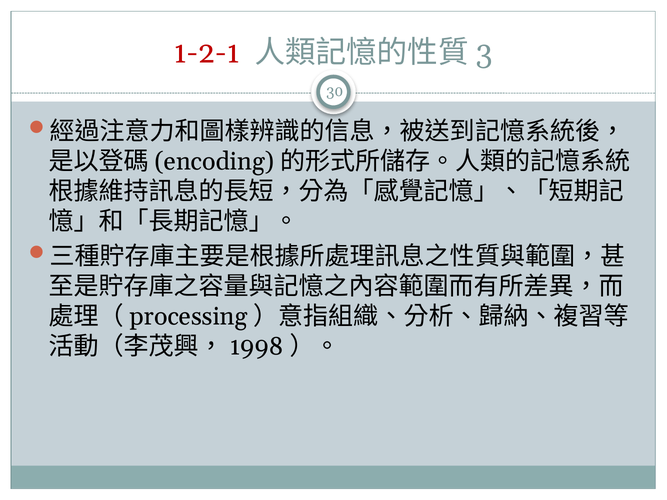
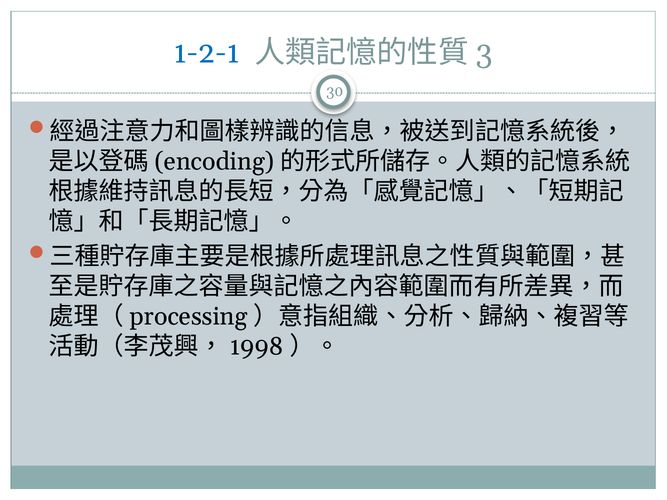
1-2-1 colour: red -> blue
